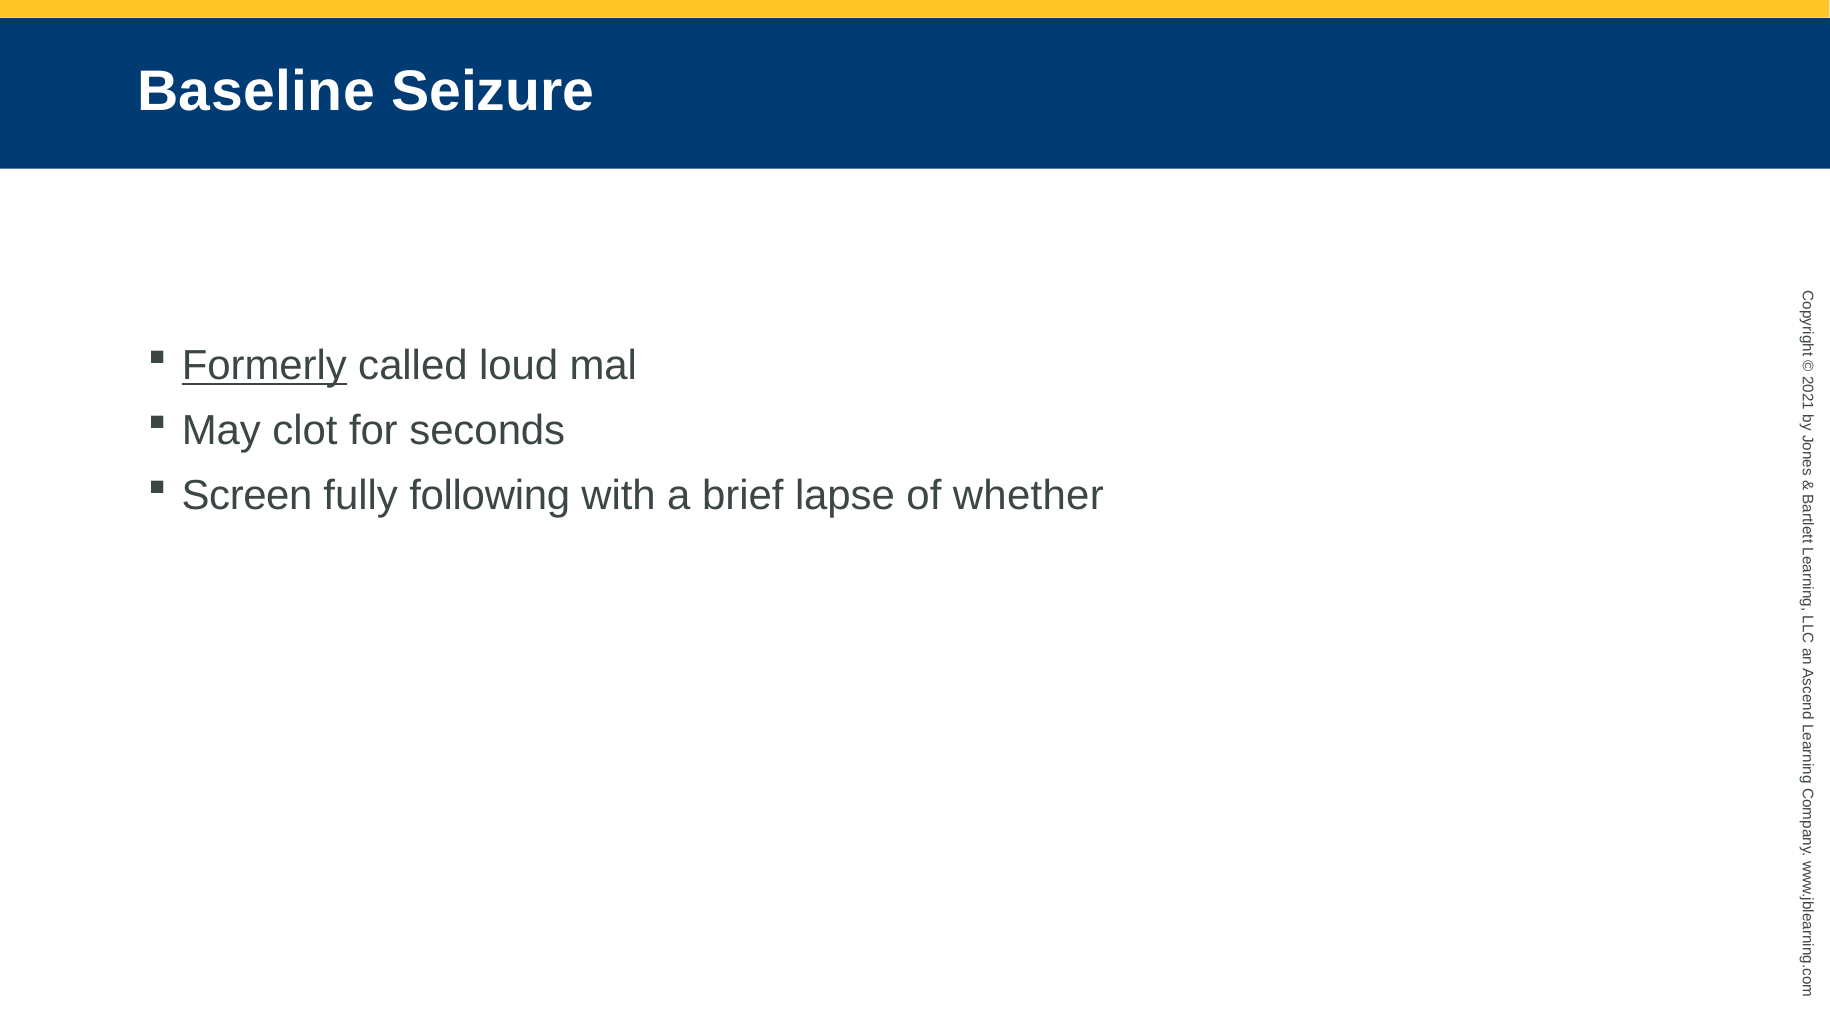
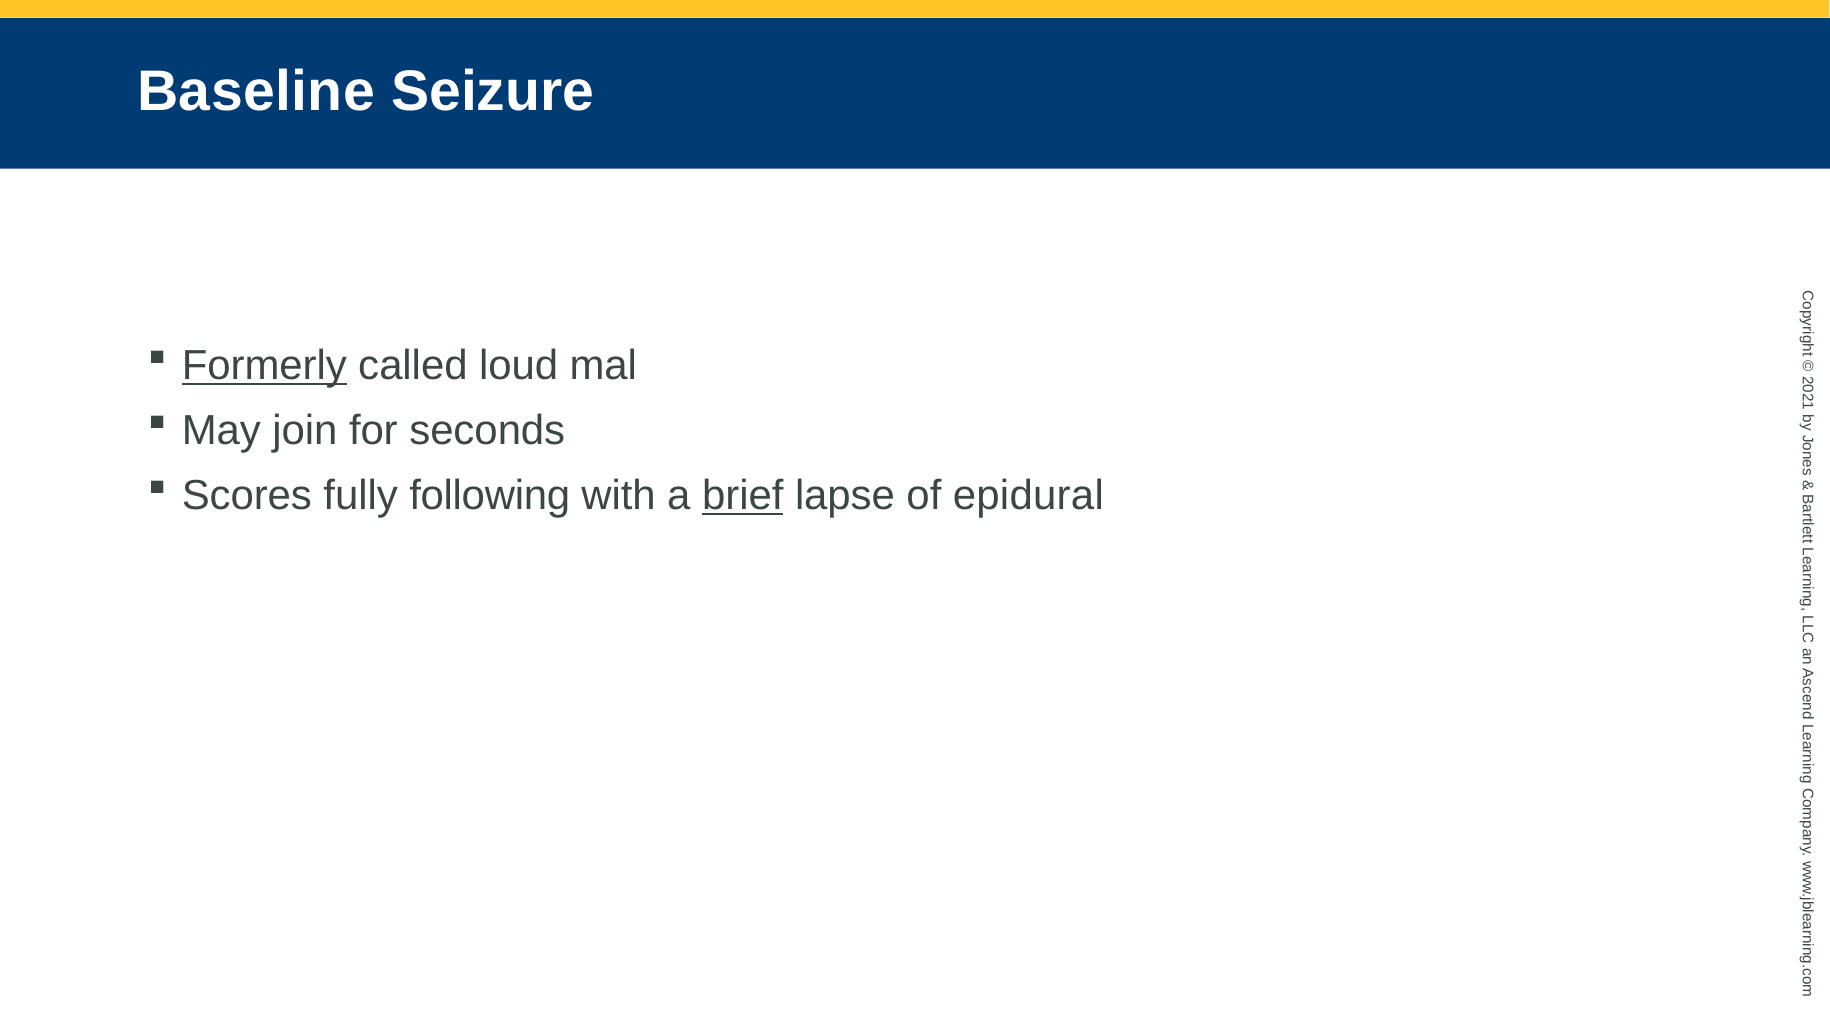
clot: clot -> join
Screen: Screen -> Scores
brief underline: none -> present
whether: whether -> epidural
